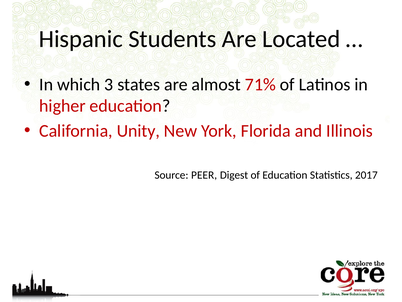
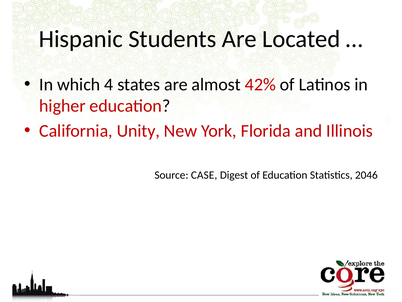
3: 3 -> 4
71%: 71% -> 42%
PEER: PEER -> CASE
2017: 2017 -> 2046
